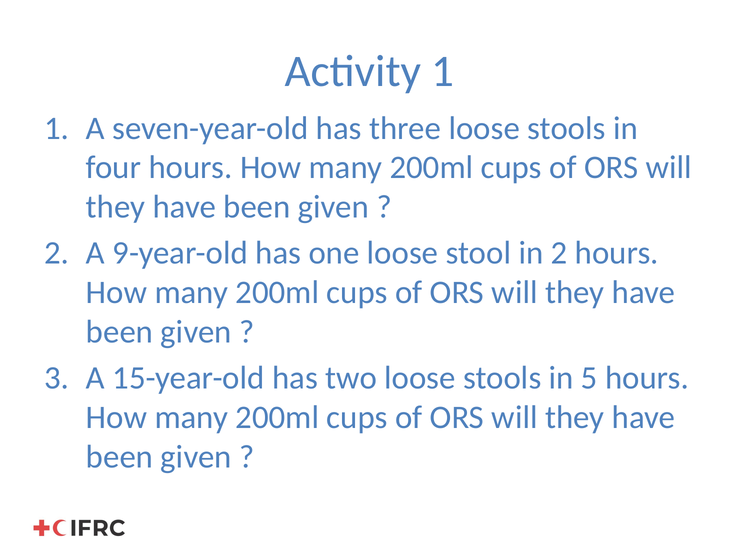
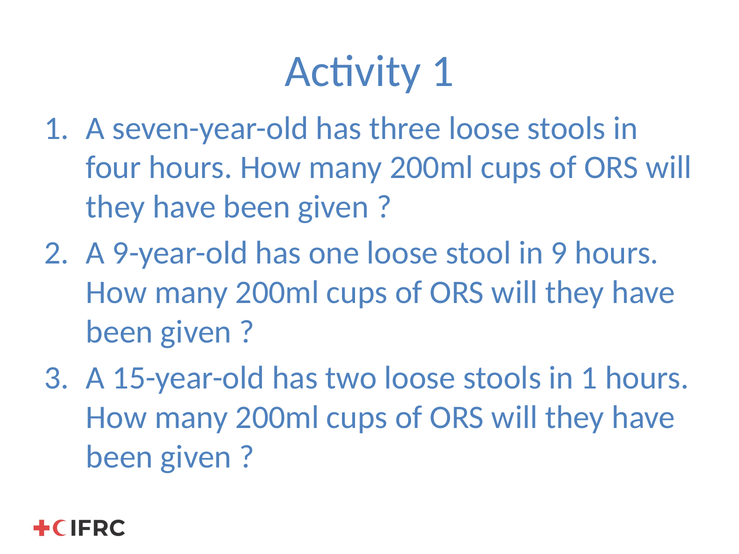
in 2: 2 -> 9
in 5: 5 -> 1
